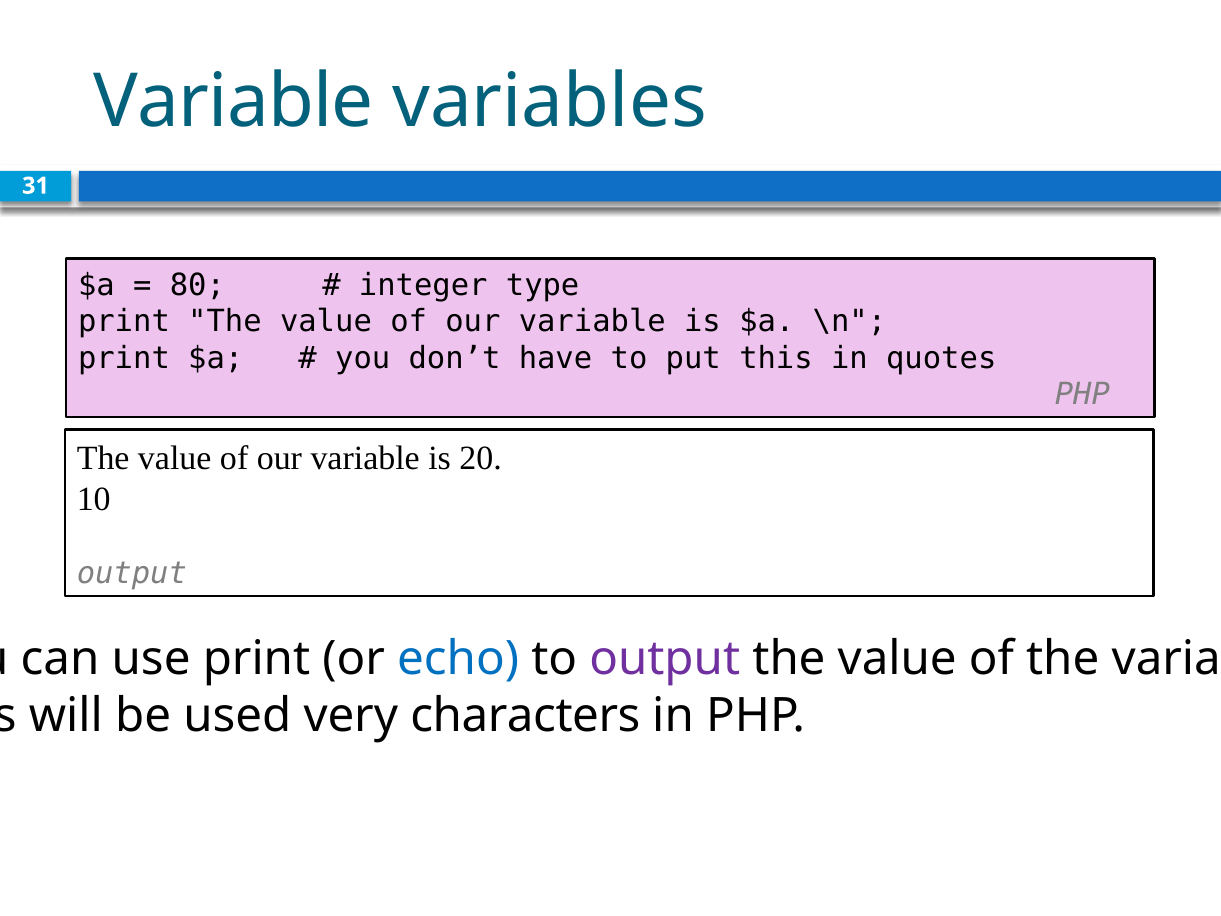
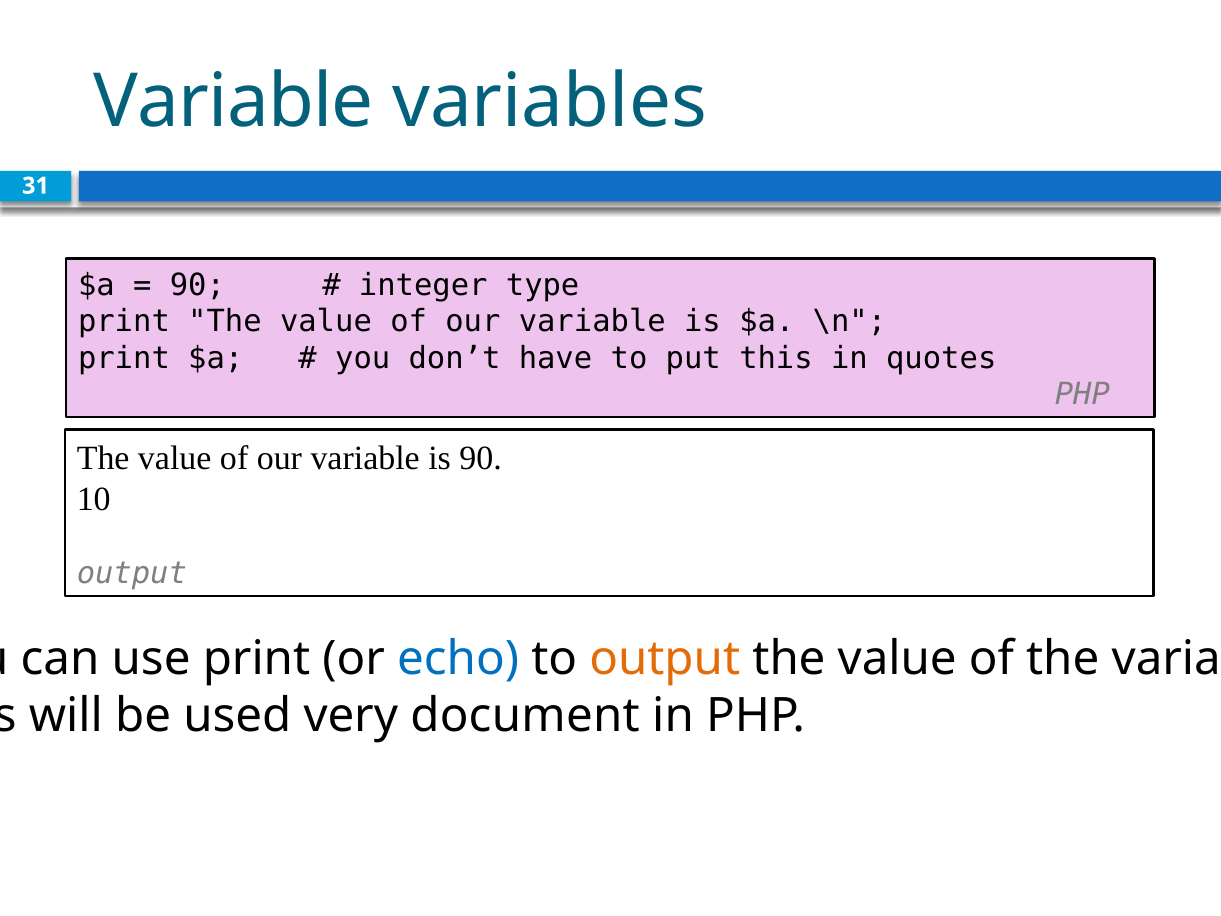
80 at (197, 285): 80 -> 90
is 20: 20 -> 90
output at (665, 658) colour: purple -> orange
characters: characters -> document
